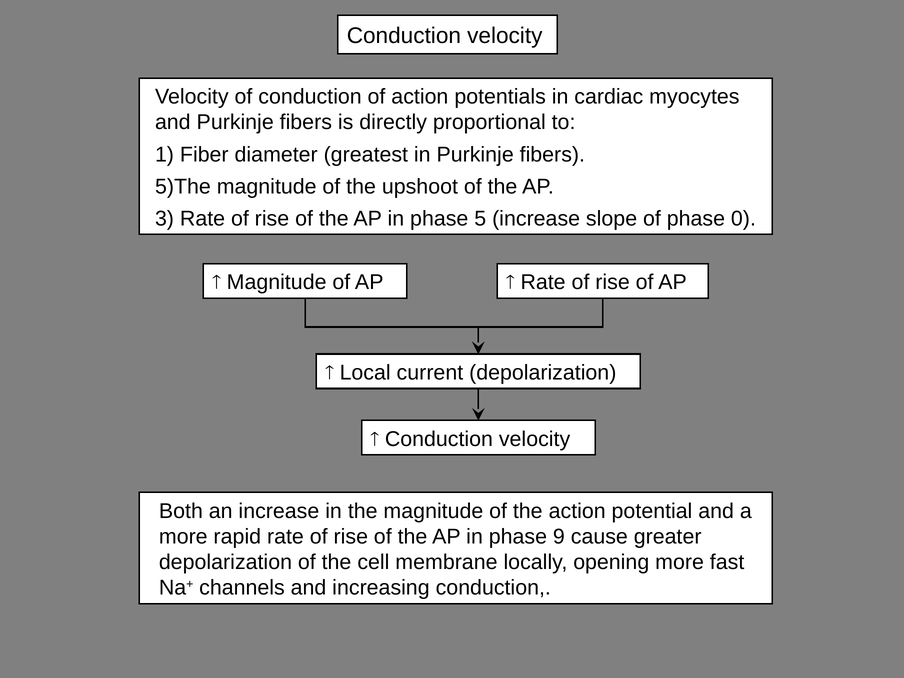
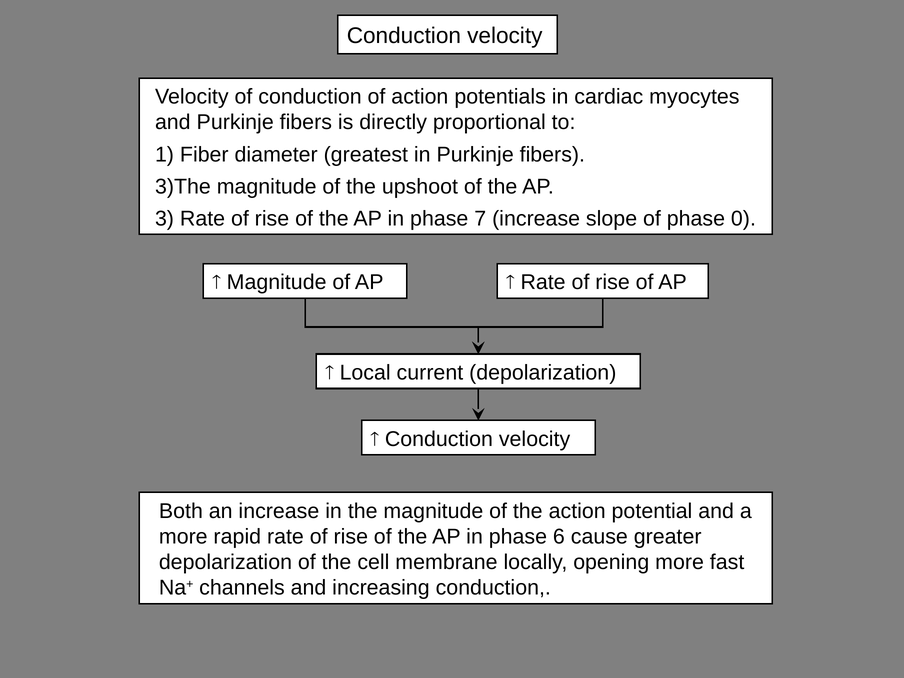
5)The: 5)The -> 3)The
5: 5 -> 7
9: 9 -> 6
